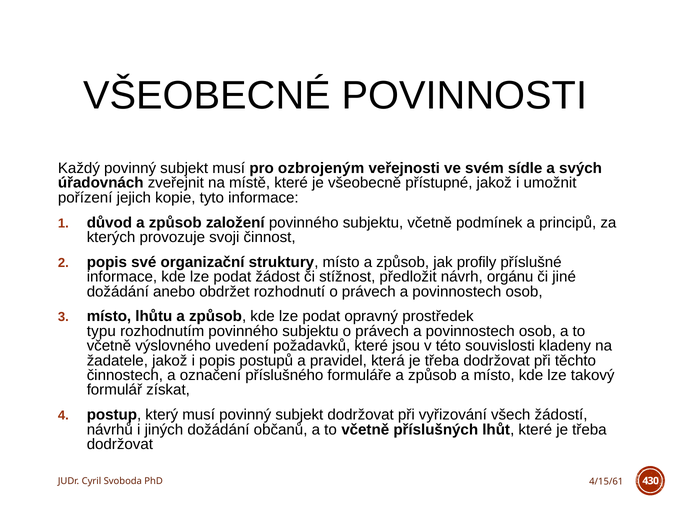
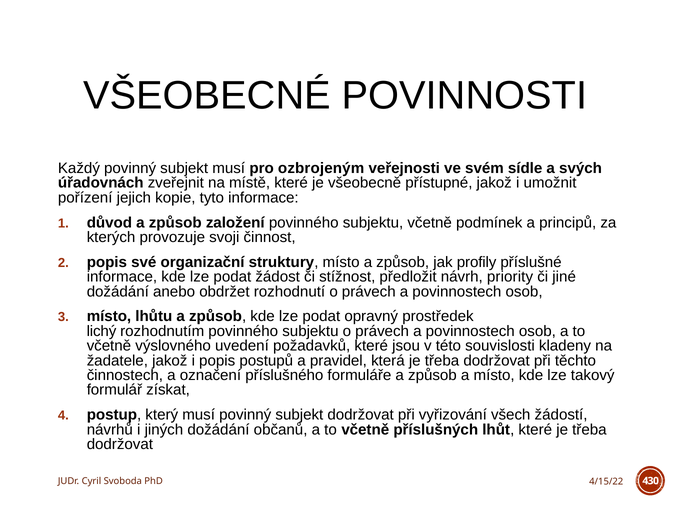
orgánu: orgánu -> priority
typu: typu -> lichý
4/15/61: 4/15/61 -> 4/15/22
